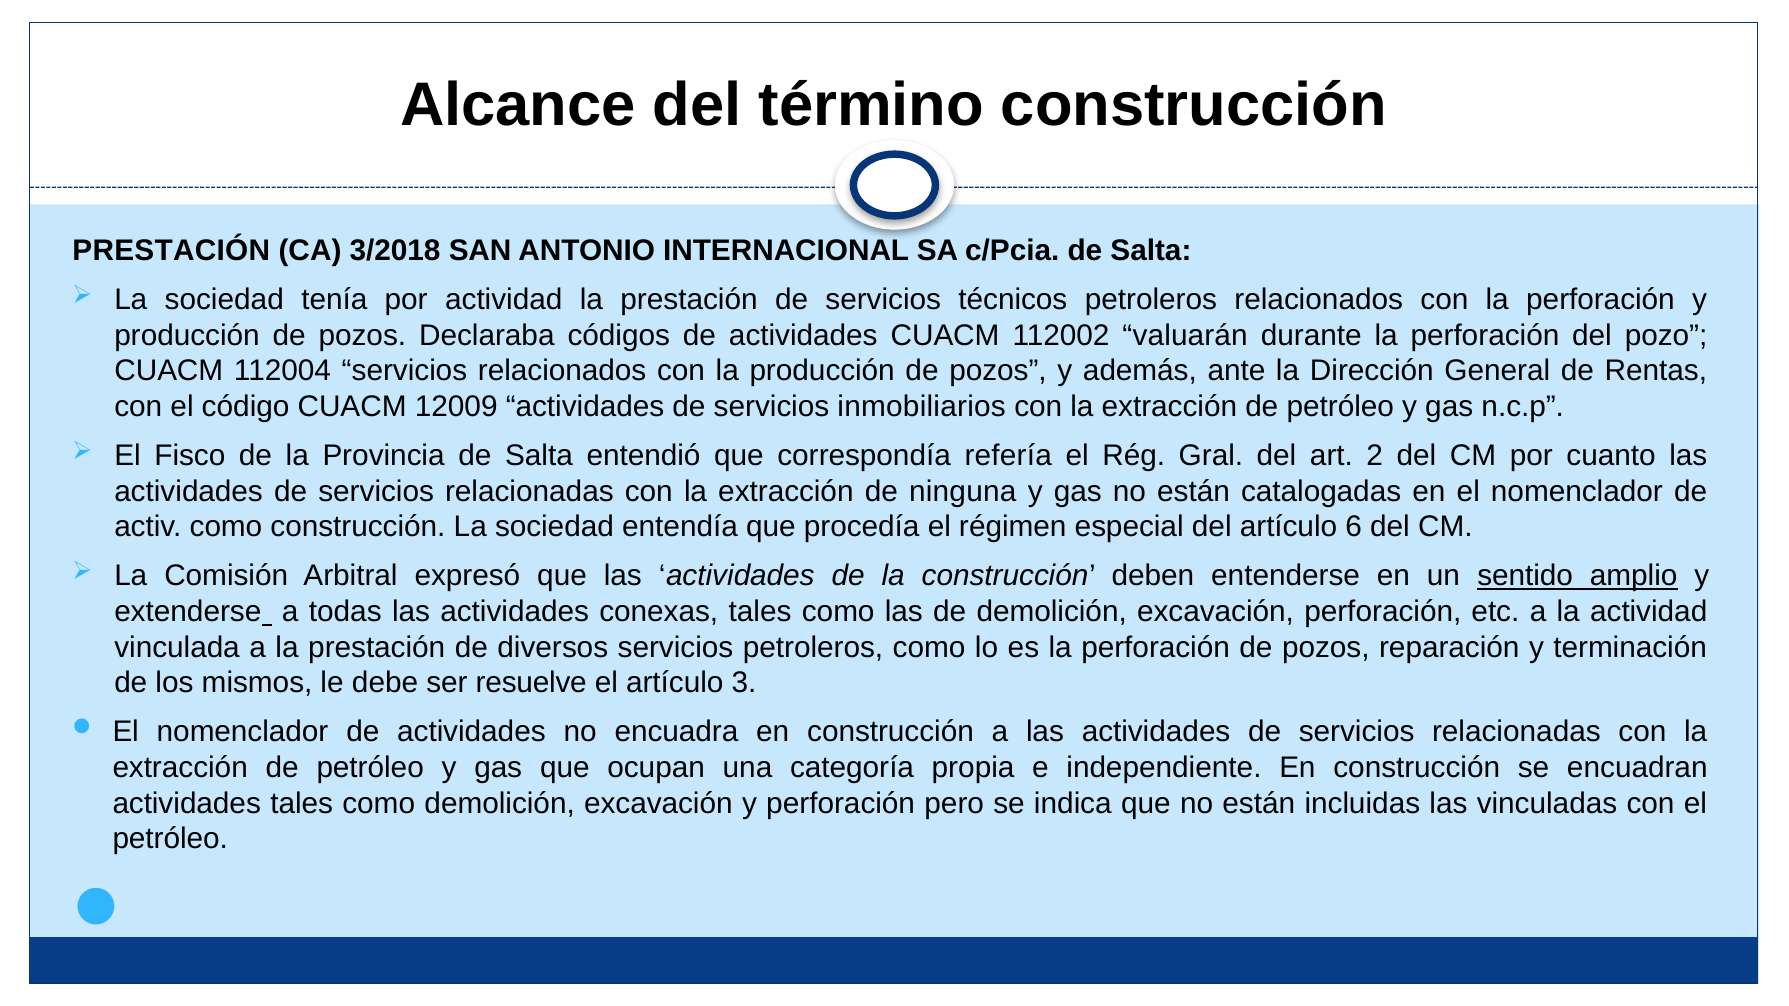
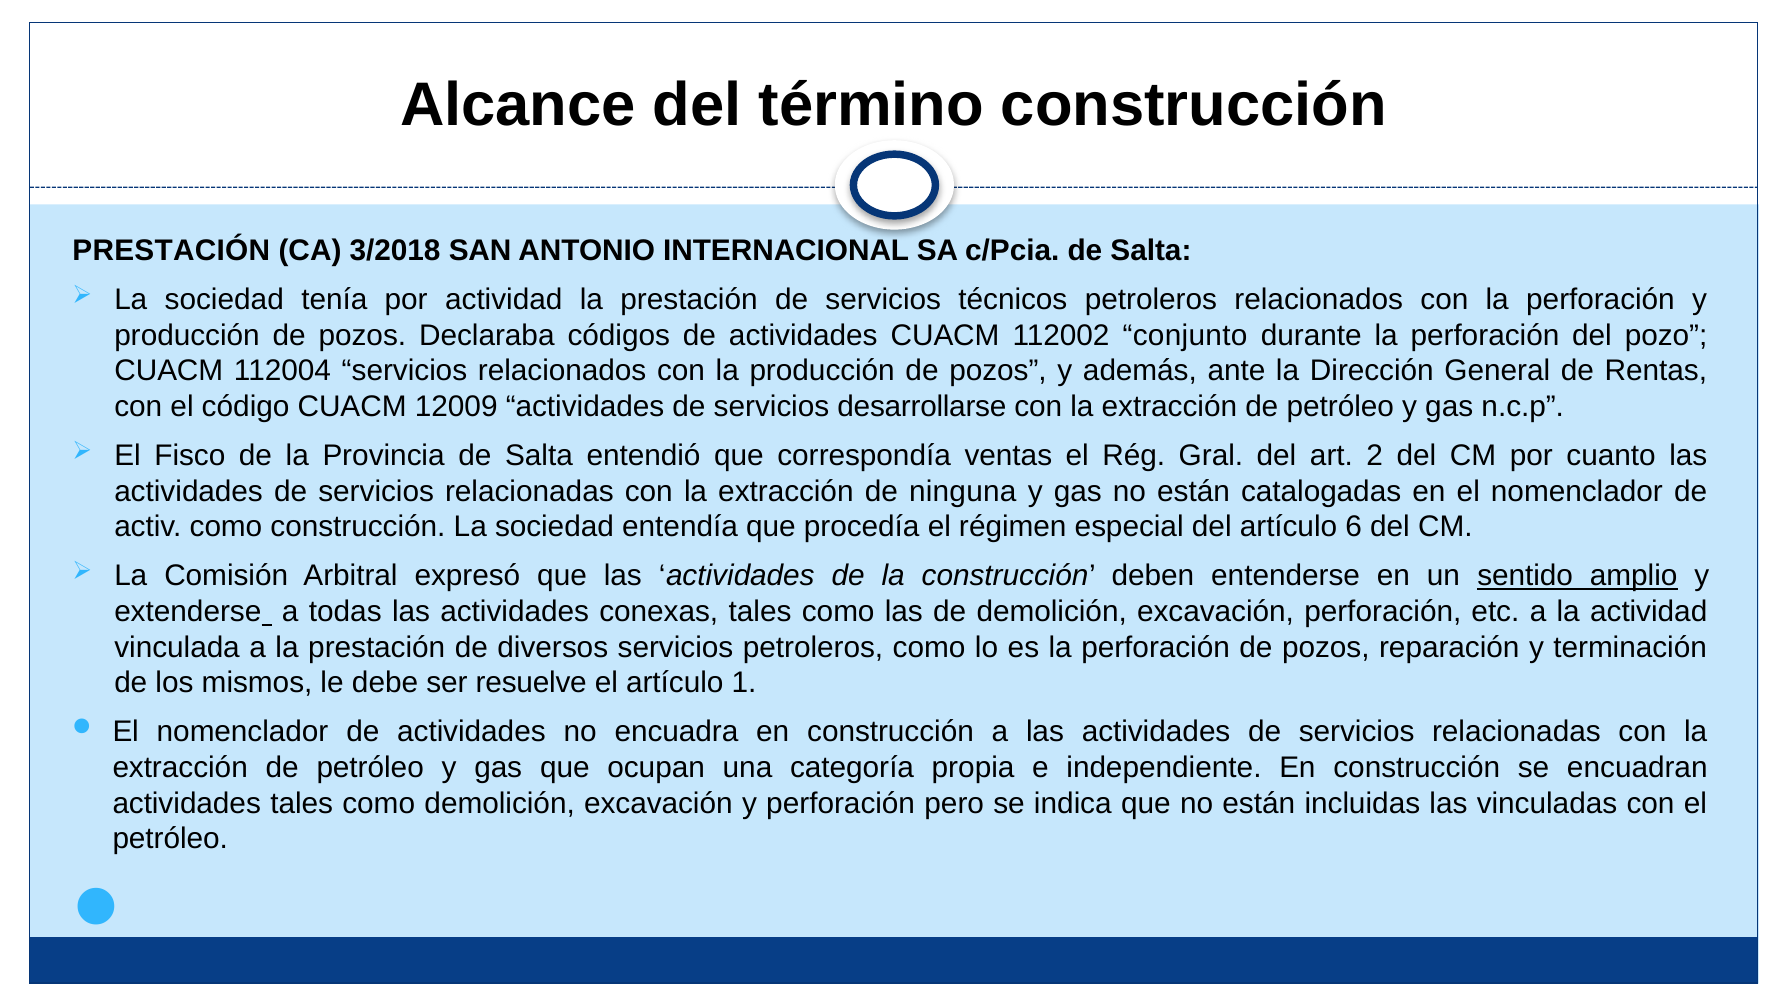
valuarán: valuarán -> conjunto
inmobiliarios: inmobiliarios -> desarrollarse
refería: refería -> ventas
3: 3 -> 1
